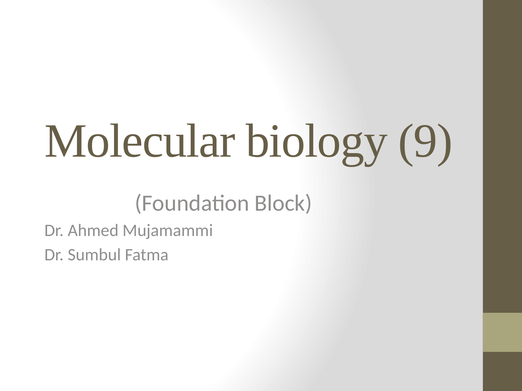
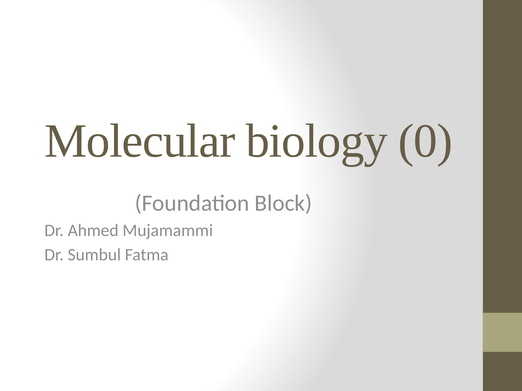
9: 9 -> 0
